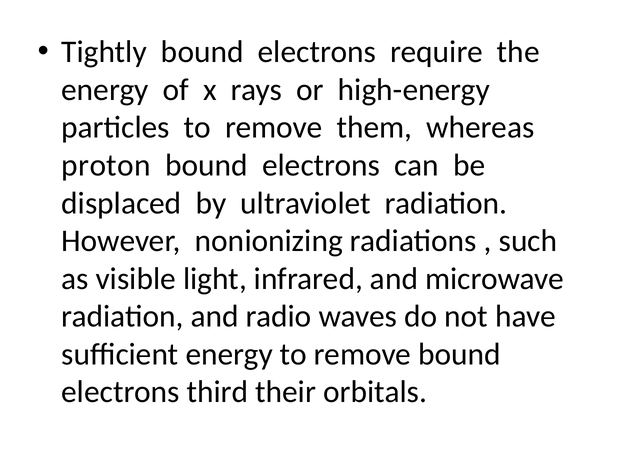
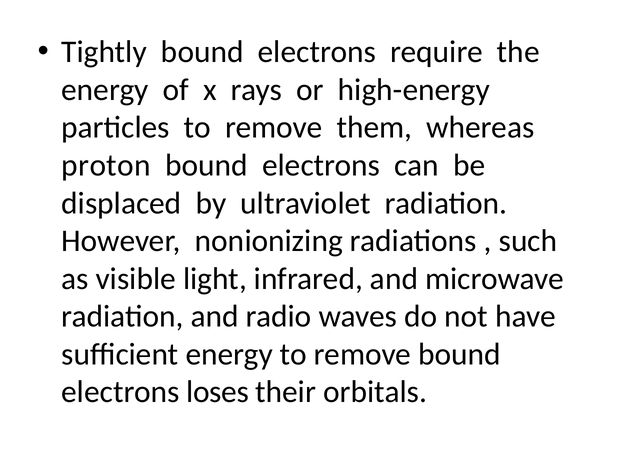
third: third -> loses
